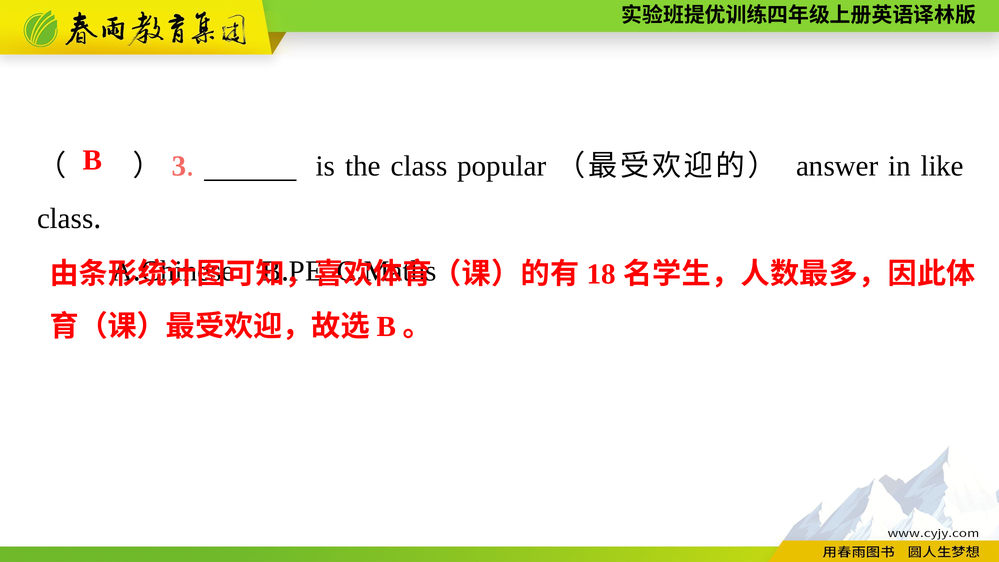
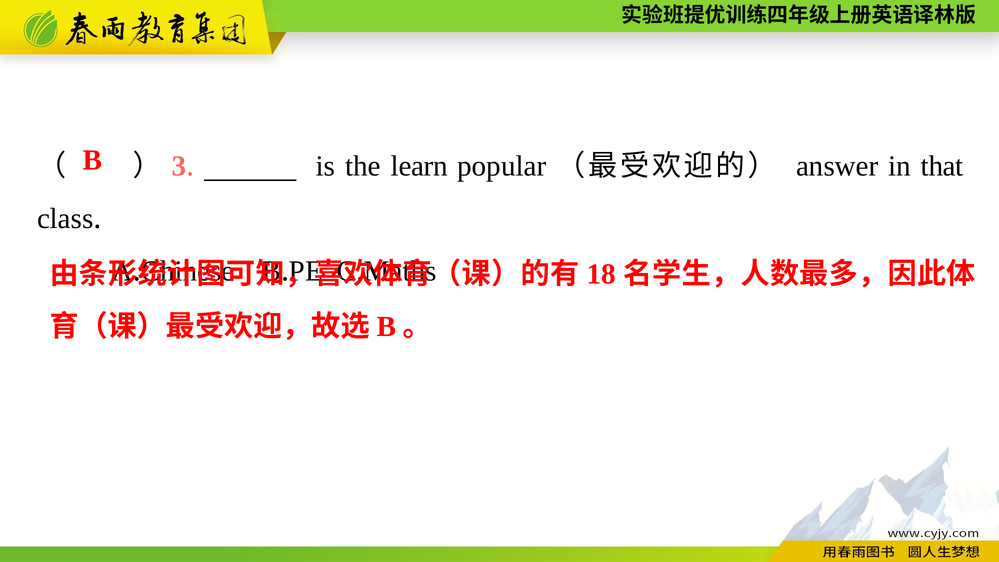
the class: class -> learn
like: like -> that
